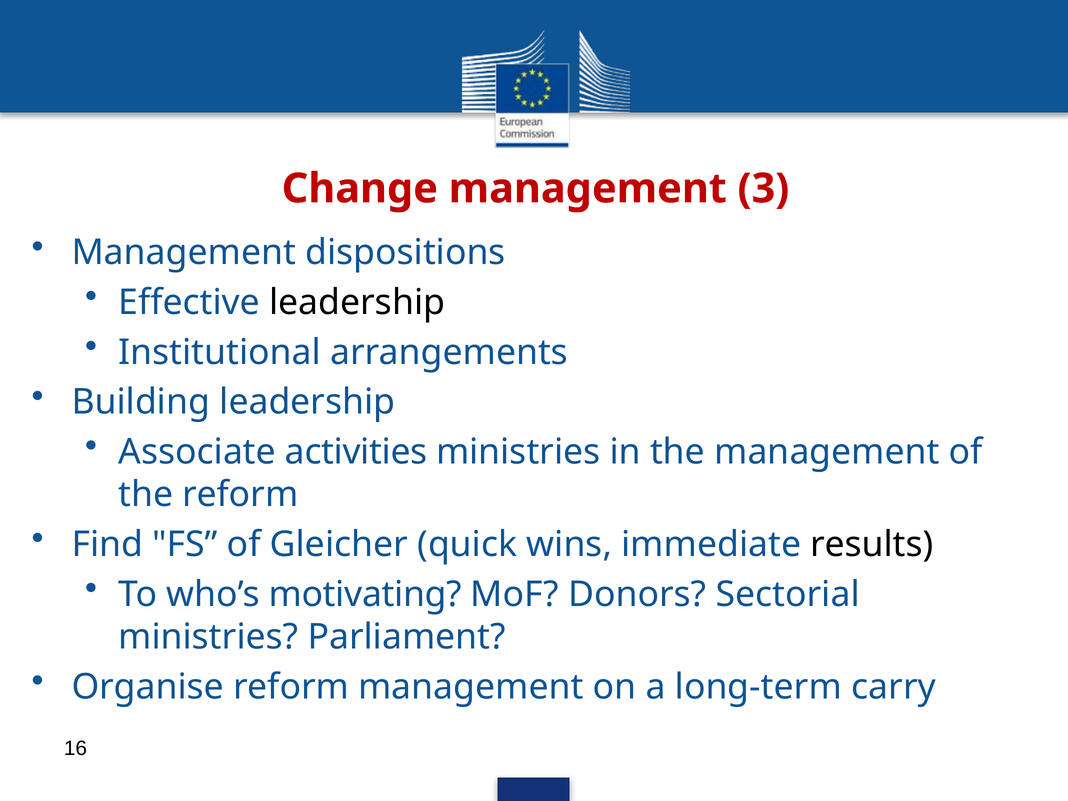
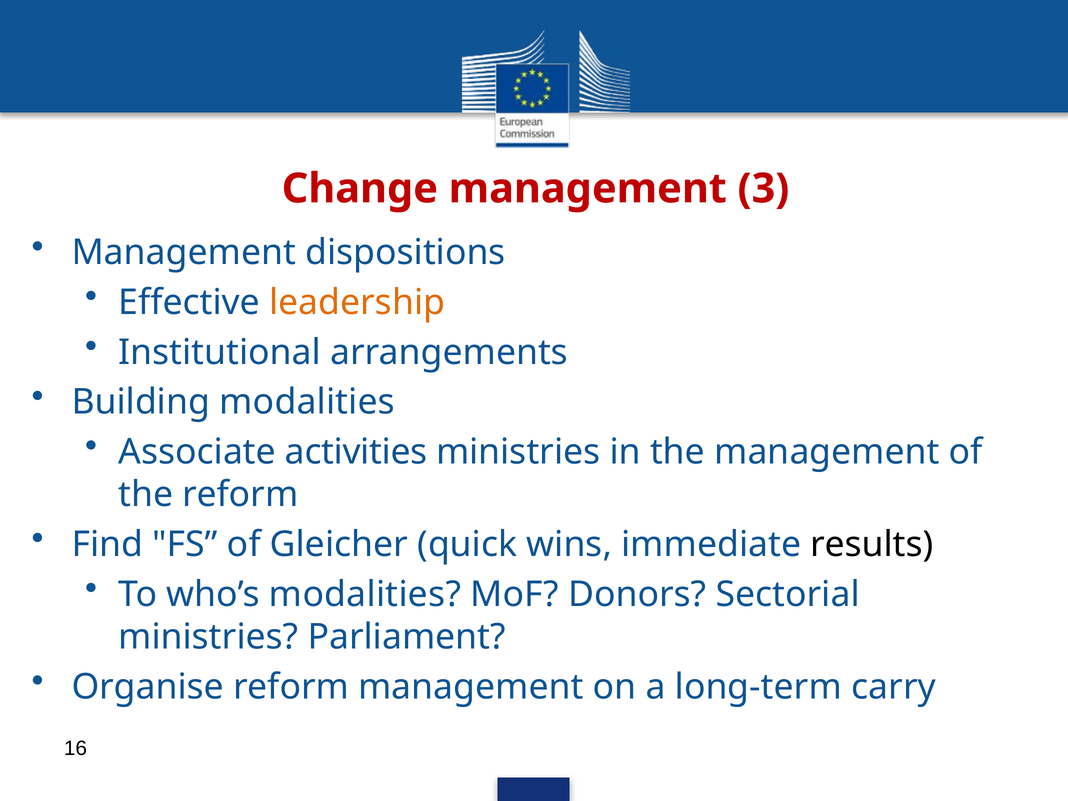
leadership at (357, 302) colour: black -> orange
Building leadership: leadership -> modalities
who’s motivating: motivating -> modalities
